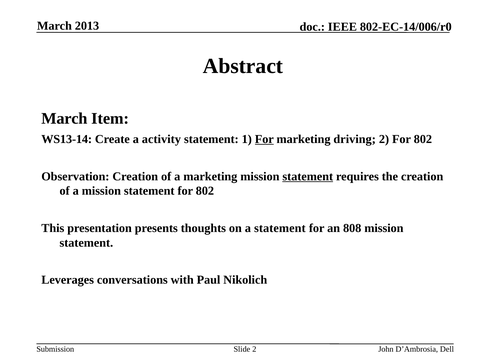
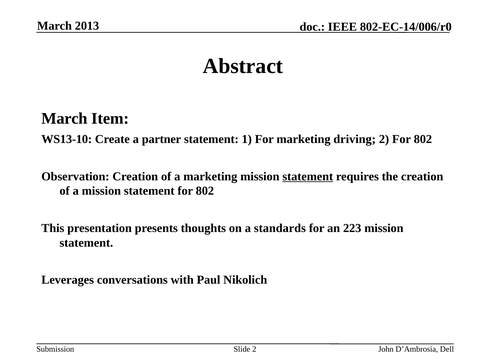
WS13-14: WS13-14 -> WS13-10
activity: activity -> partner
For at (264, 139) underline: present -> none
a statement: statement -> standards
808: 808 -> 223
